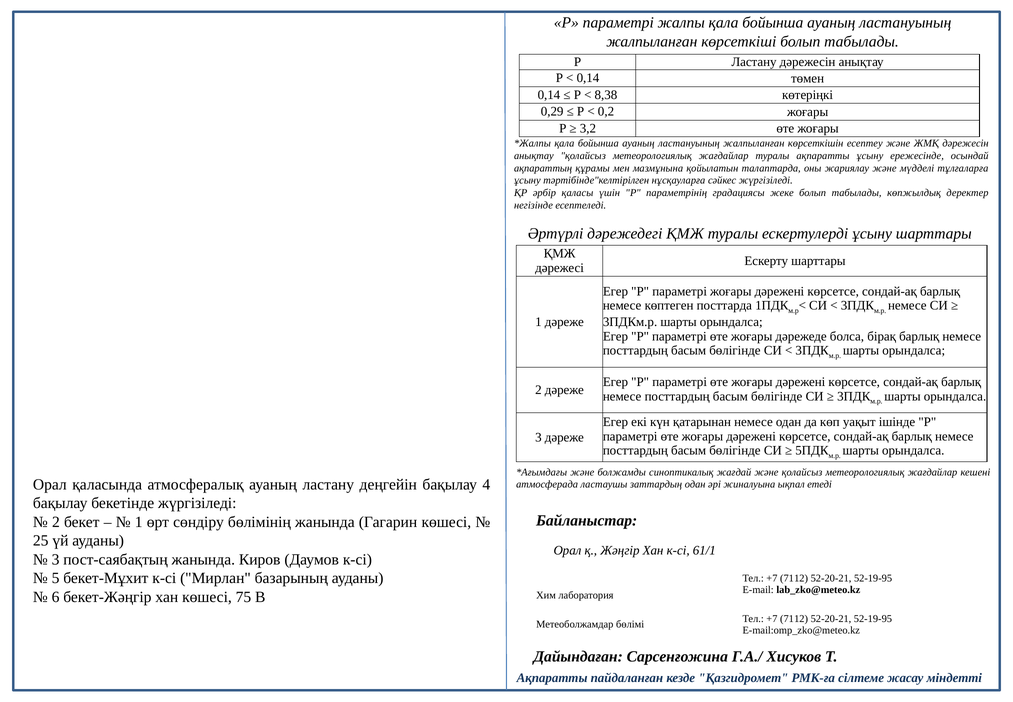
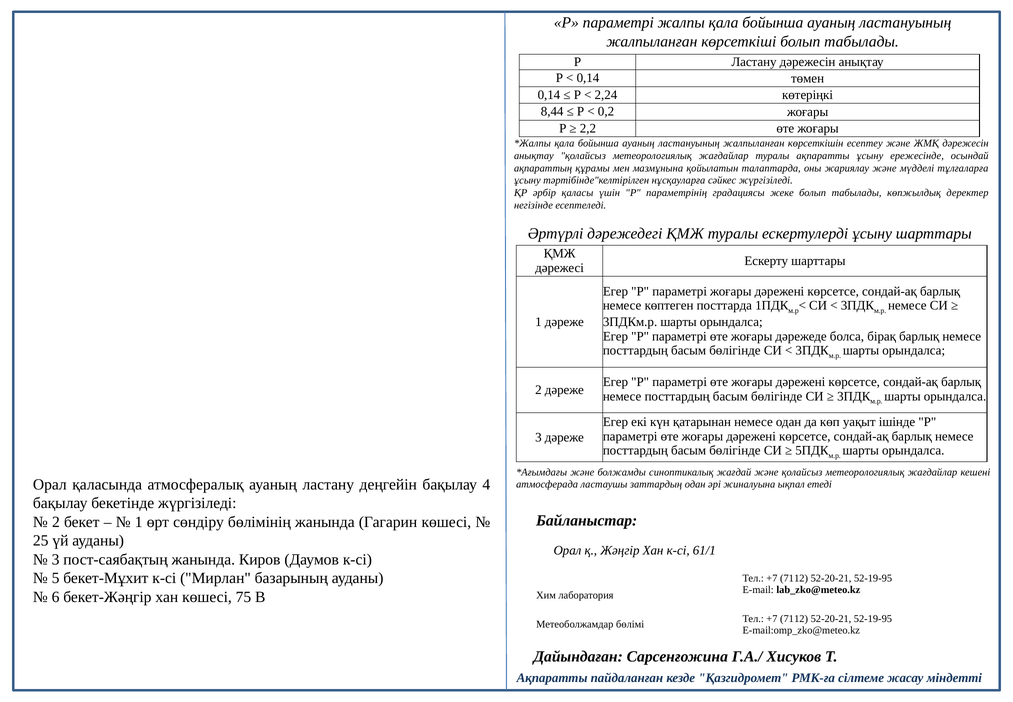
8,38: 8,38 -> 2,24
0,29: 0,29 -> 8,44
3,2: 3,2 -> 2,2
